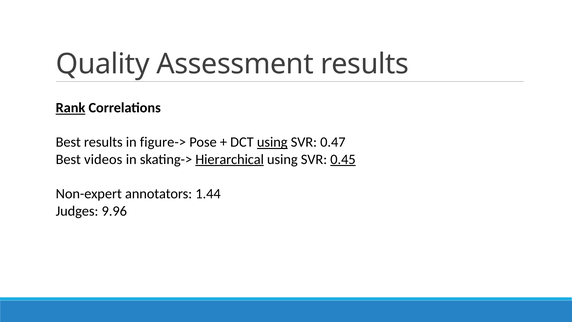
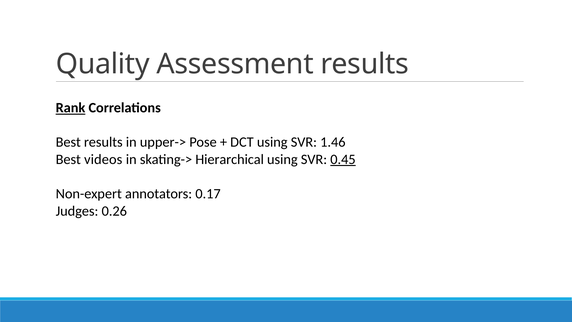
figure->: figure-> -> upper->
using at (272, 142) underline: present -> none
0.47: 0.47 -> 1.46
Hierarchical underline: present -> none
1.44: 1.44 -> 0.17
9.96: 9.96 -> 0.26
